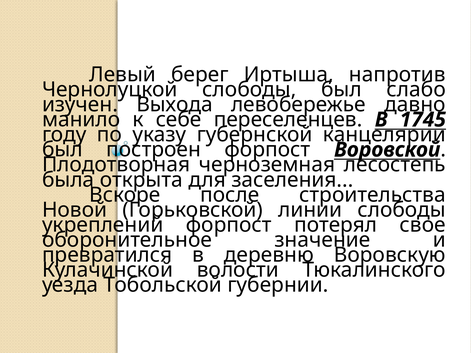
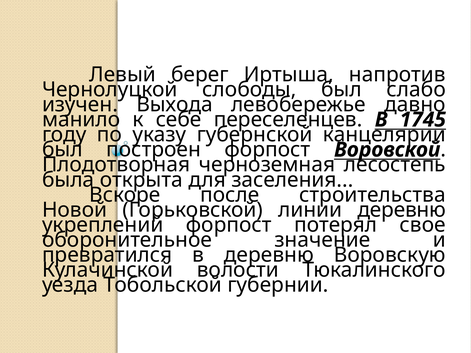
линии слободы: слободы -> деревню
